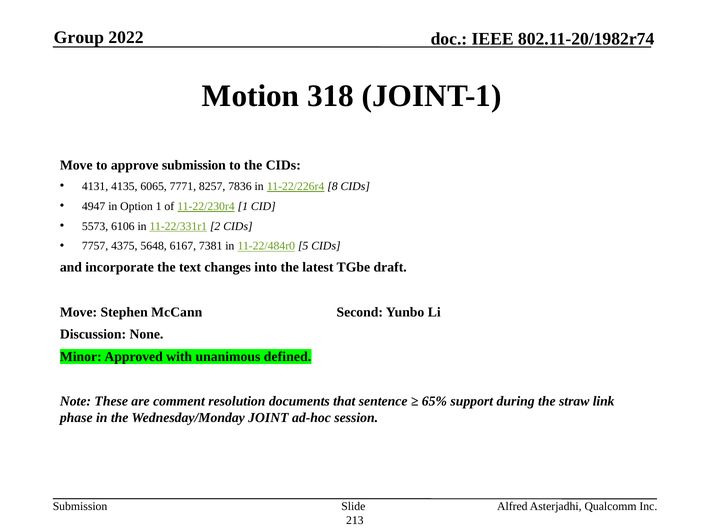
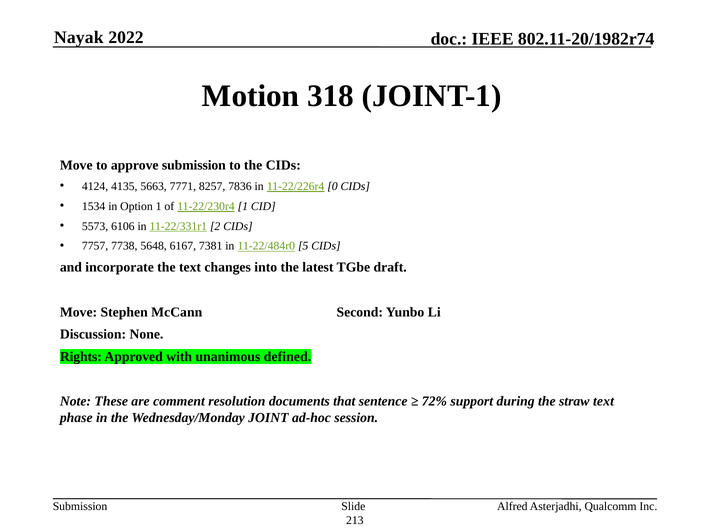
Group: Group -> Nayak
4131: 4131 -> 4124
6065: 6065 -> 5663
8: 8 -> 0
4947: 4947 -> 1534
4375: 4375 -> 7738
Minor: Minor -> Rights
65%: 65% -> 72%
straw link: link -> text
